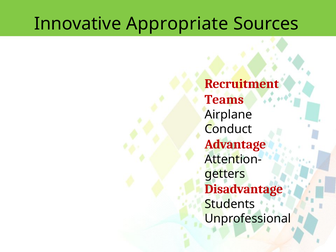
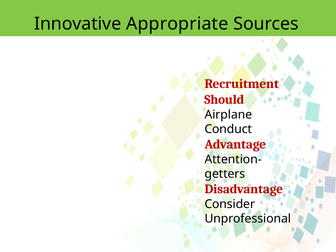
Teams: Teams -> Should
Students: Students -> Consider
